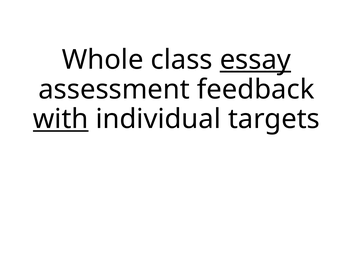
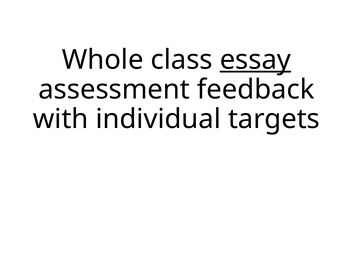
with underline: present -> none
